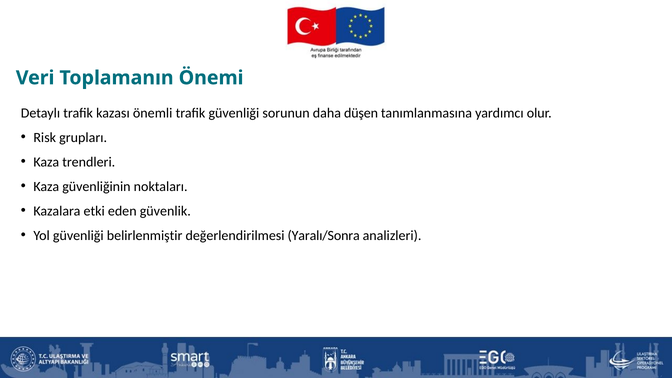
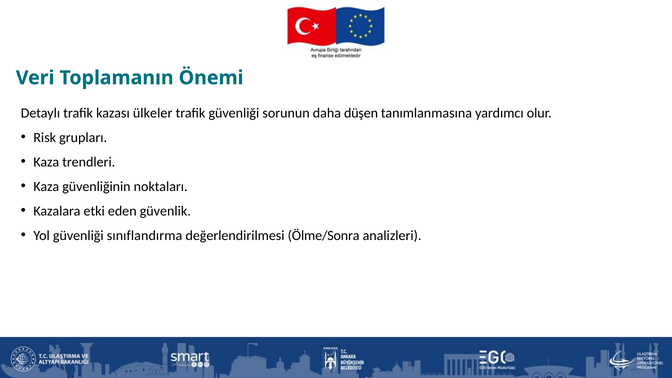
önemli: önemli -> ülkeler
belirlenmiştir: belirlenmiştir -> sınıflandırma
Yaralı/Sonra: Yaralı/Sonra -> Ölme/Sonra
